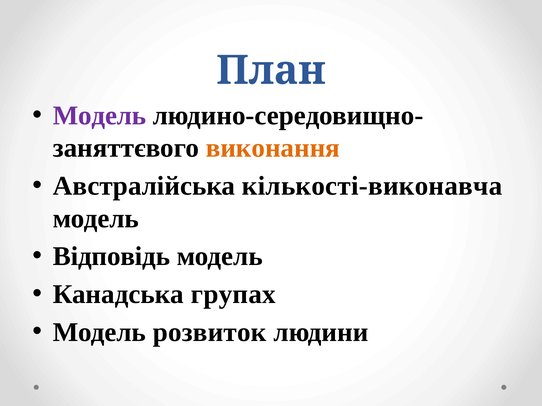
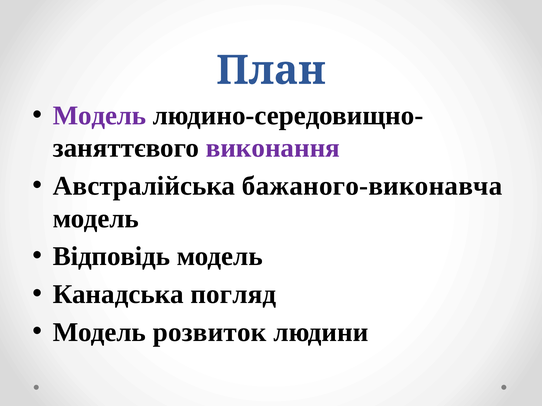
виконання colour: orange -> purple
кількості-виконавча: кількості-виконавча -> бажаного-виконавча
групах: групах -> погляд
